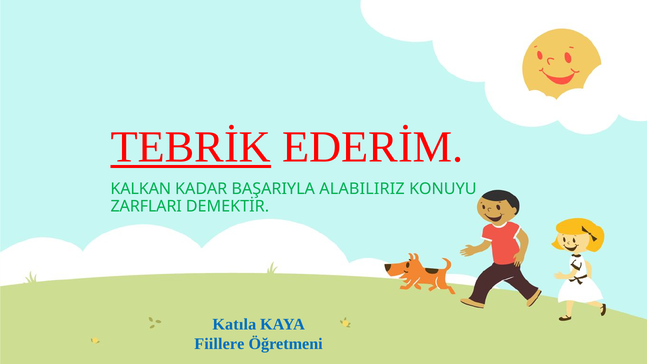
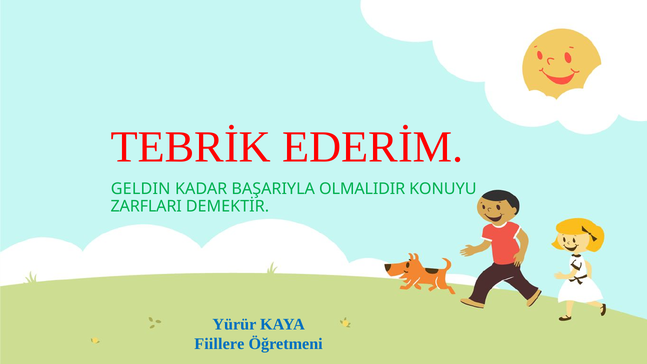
TEBRİK underline: present -> none
KALKAN: KALKAN -> GELDIN
ALABILIRIZ: ALABILIRIZ -> OLMALIDIR
Katıla: Katıla -> Yürür
